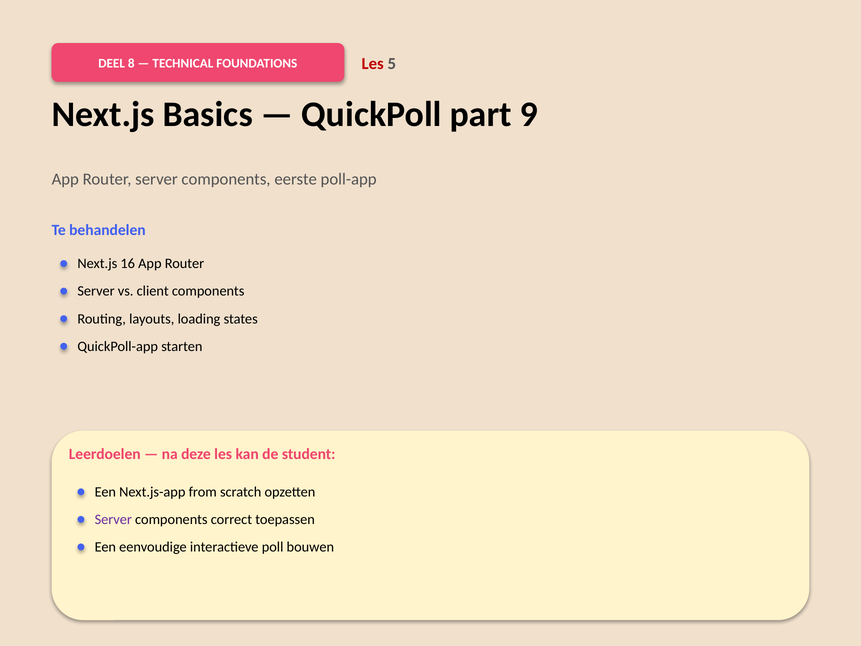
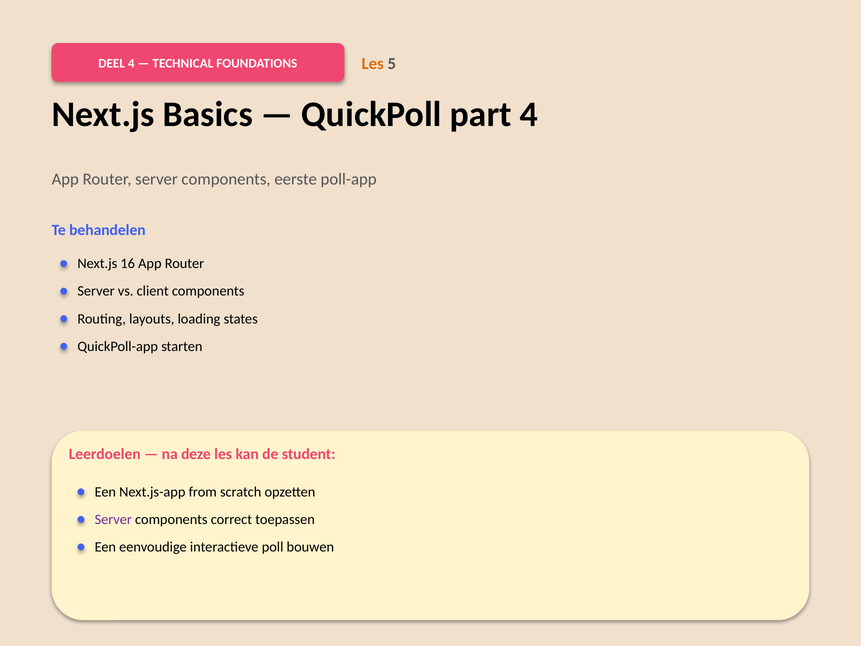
DEEL 8: 8 -> 4
Les at (373, 64) colour: red -> orange
part 9: 9 -> 4
